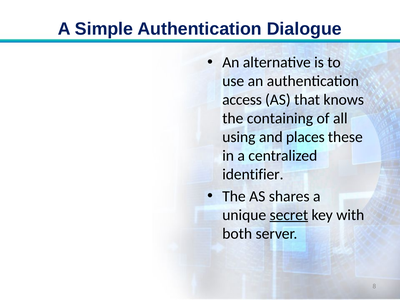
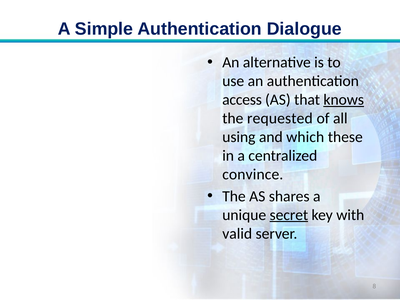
knows underline: none -> present
containing: containing -> requested
places: places -> which
identifier: identifier -> convince
both: both -> valid
